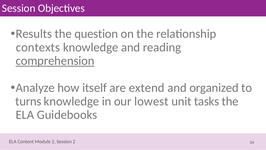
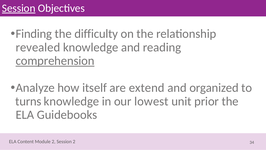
Session at (19, 8) underline: none -> present
Results: Results -> Finding
question: question -> difficulty
contexts: contexts -> revealed
tasks: tasks -> prior
